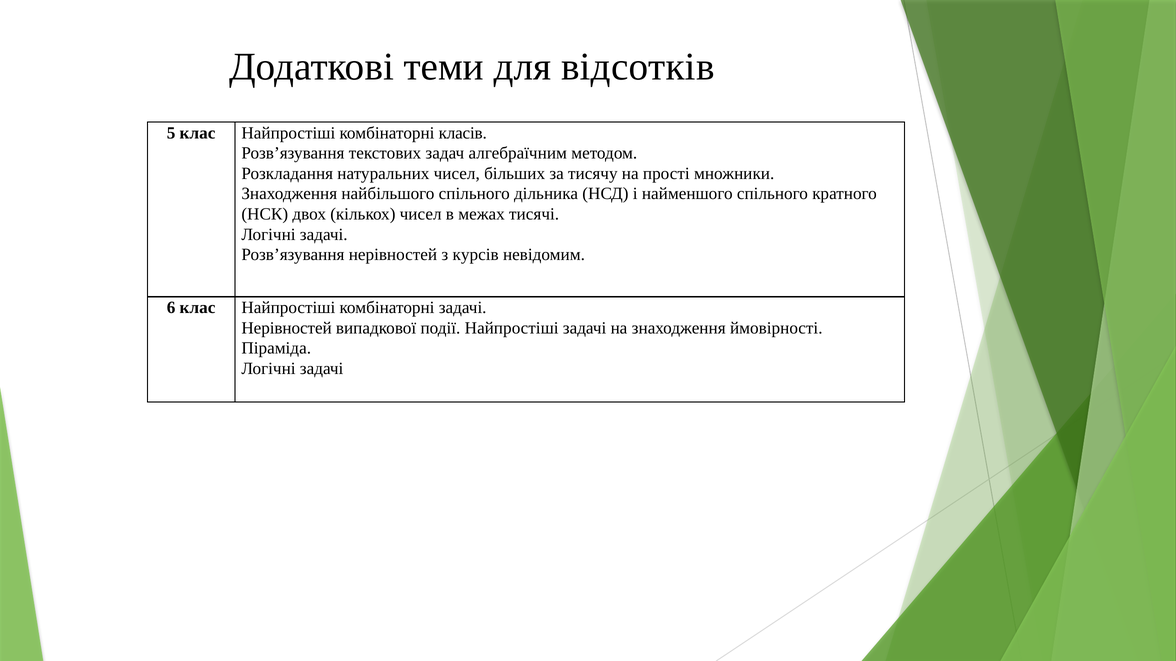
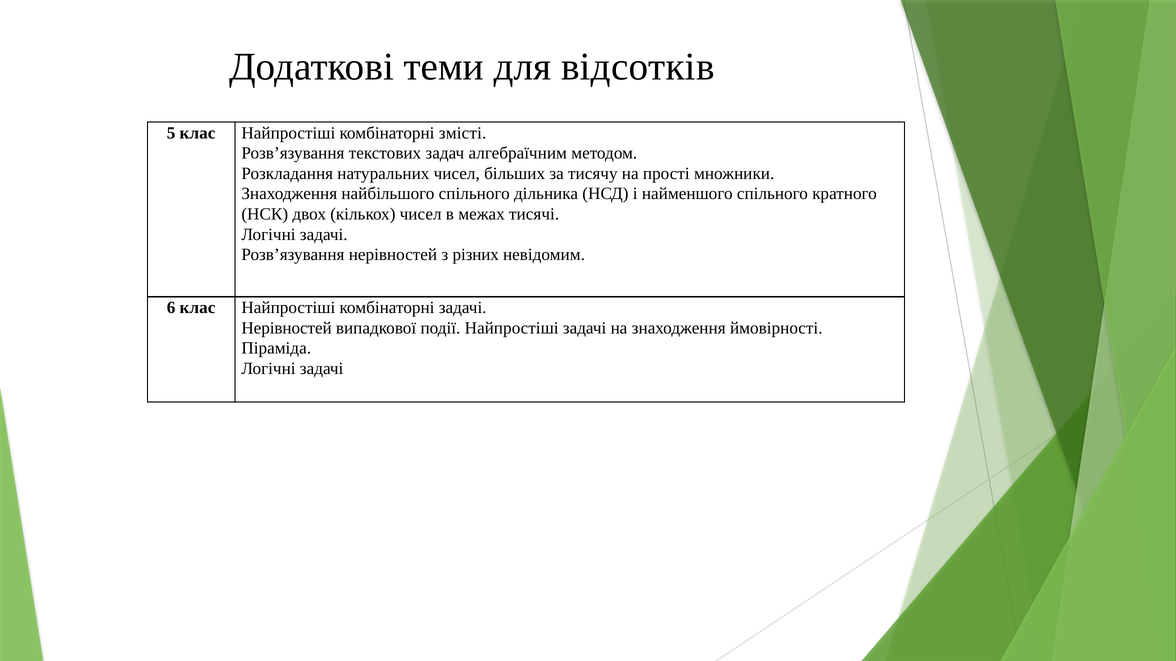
класів: класів -> змісті
курсів: курсів -> різних
